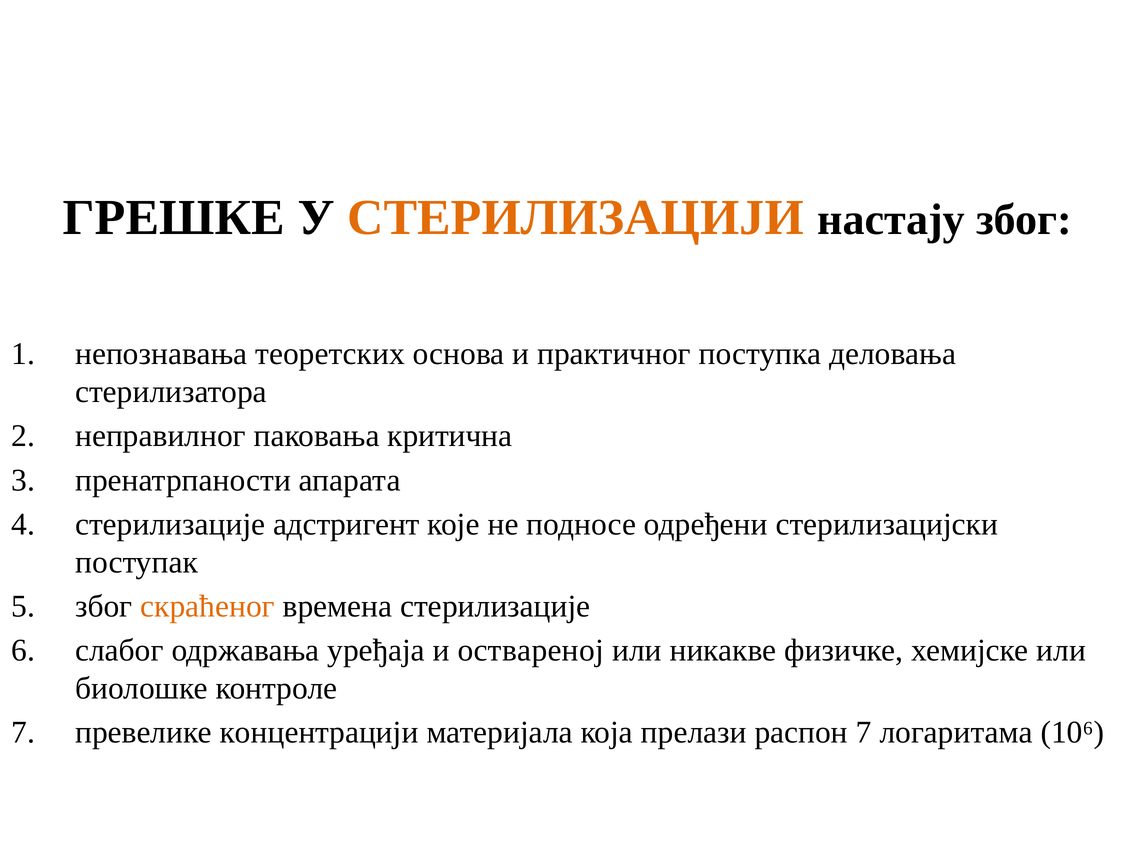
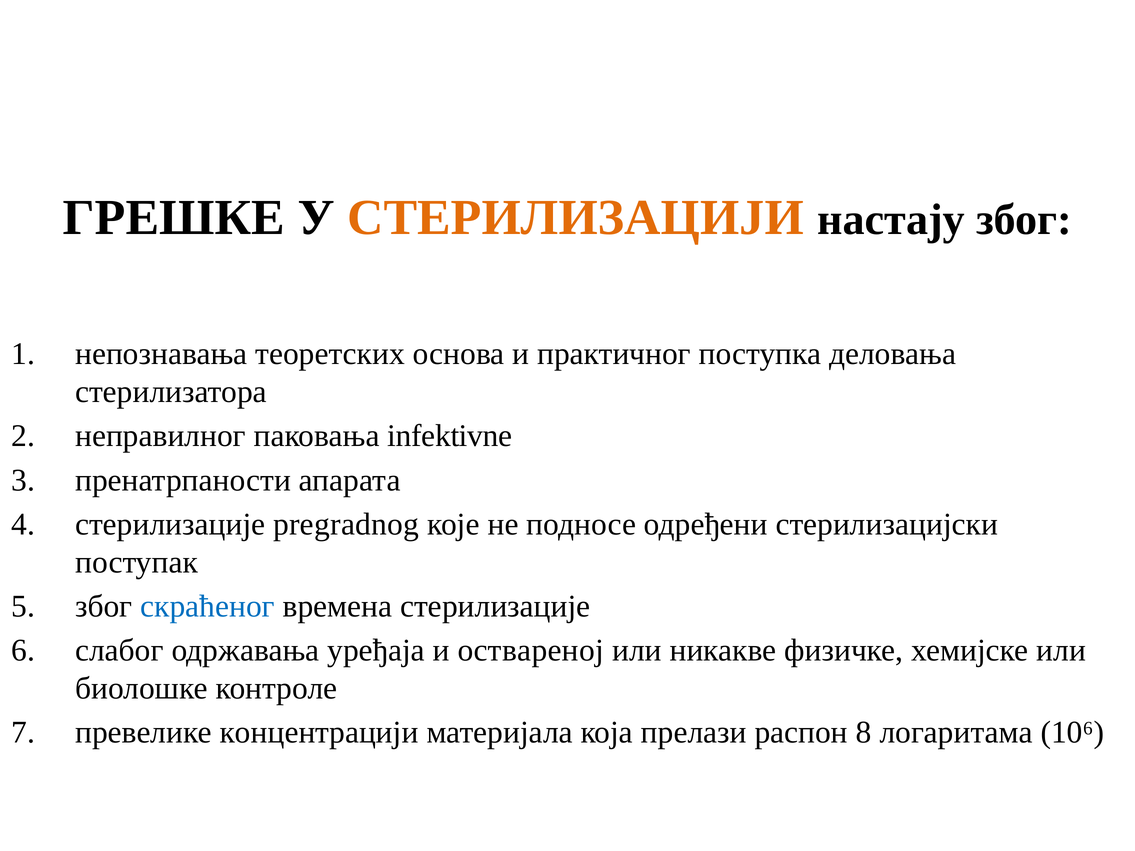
критична: критична -> infektivne
адстригент: адстригент -> pregradnog
скраћеног colour: orange -> blue
распон 7: 7 -> 8
